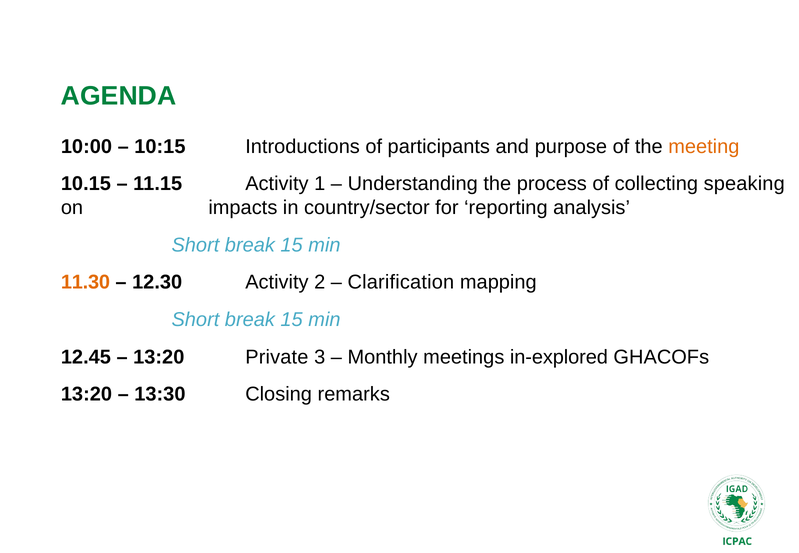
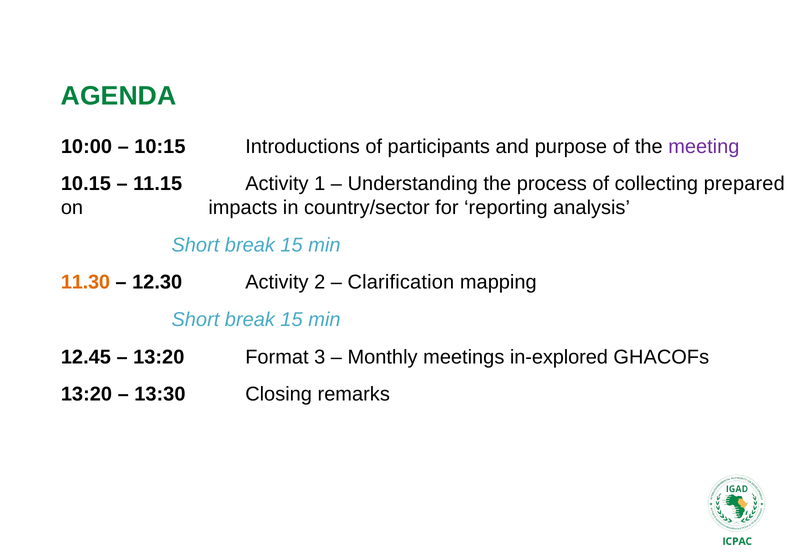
meeting colour: orange -> purple
speaking: speaking -> prepared
Private: Private -> Format
